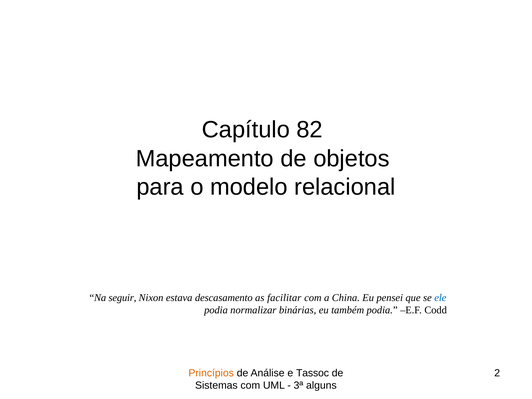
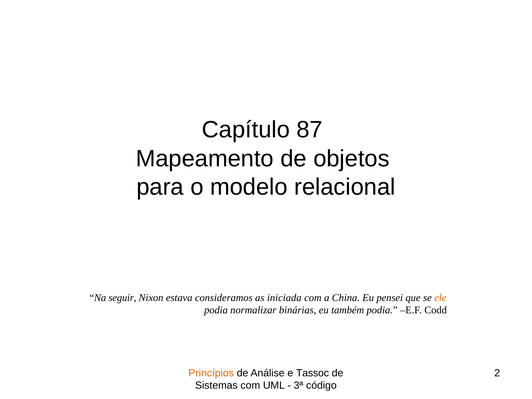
82: 82 -> 87
descasamento: descasamento -> consideramos
facilitar: facilitar -> iniciada
ele colour: blue -> orange
alguns: alguns -> código
